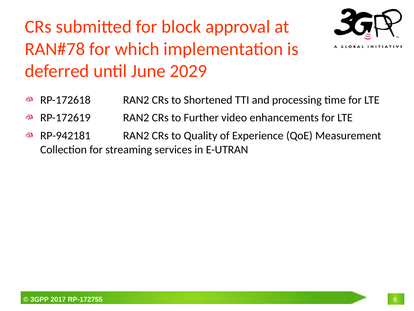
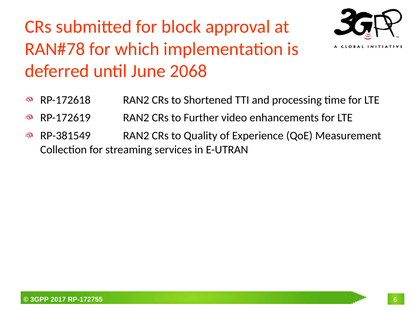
2029: 2029 -> 2068
RP-942181: RP-942181 -> RP-381549
